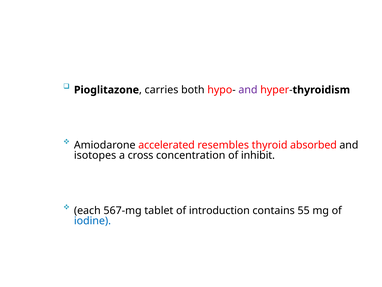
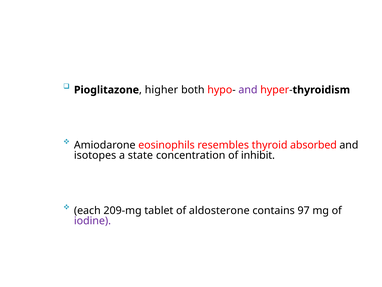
carries: carries -> higher
accelerated: accelerated -> eosinophils
cross: cross -> state
567-mg: 567-mg -> 209-mg
introduction: introduction -> aldosterone
55: 55 -> 97
iodine colour: blue -> purple
